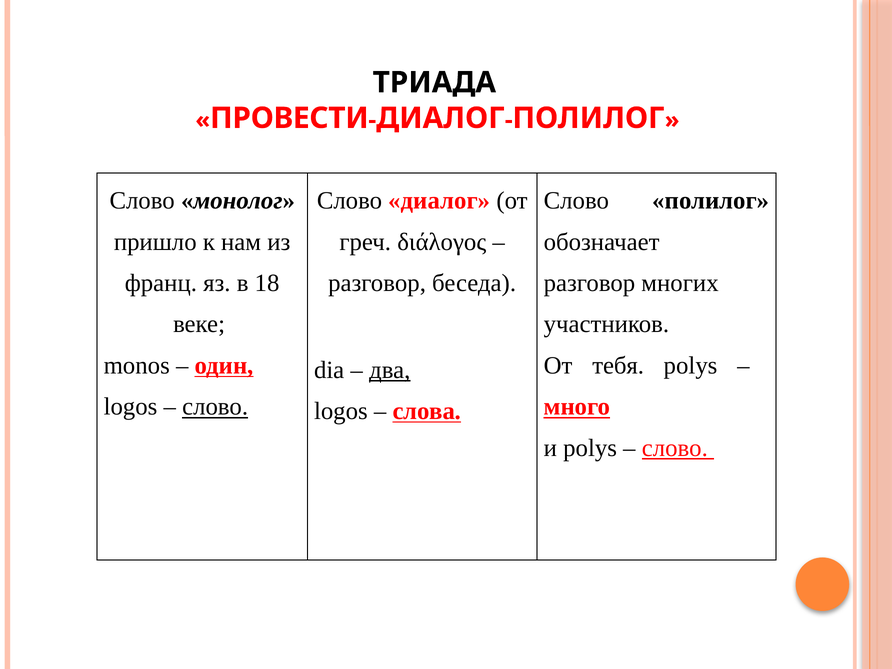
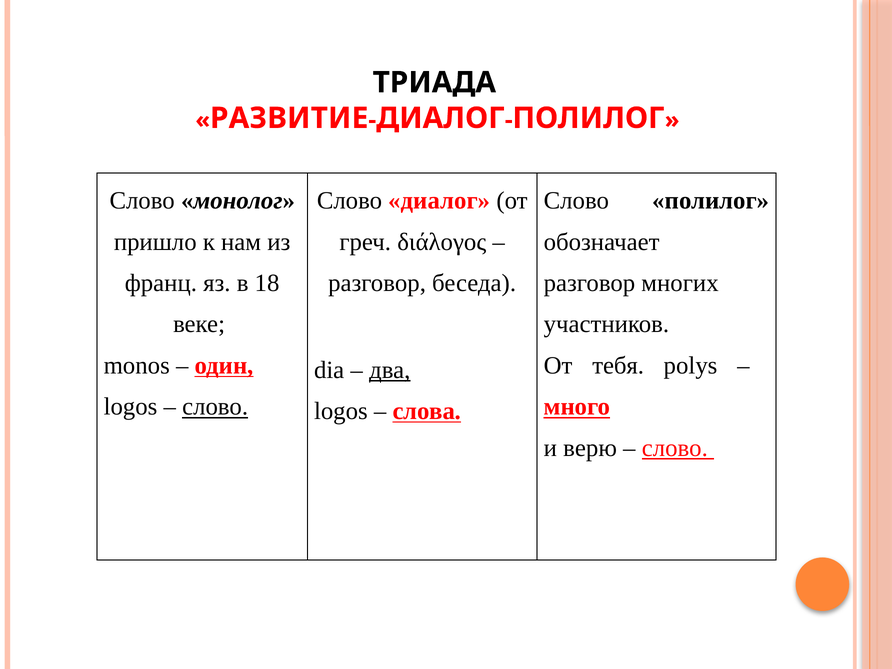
ПРОВЕСТИ: ПРОВЕСТИ -> РАЗВИТИЕ
и polys: polys -> верю
